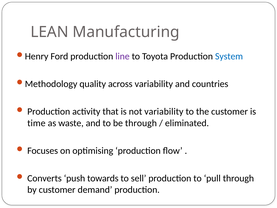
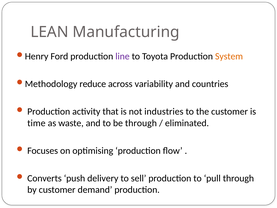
System colour: blue -> orange
quality: quality -> reduce
not variability: variability -> industries
towards: towards -> delivery
